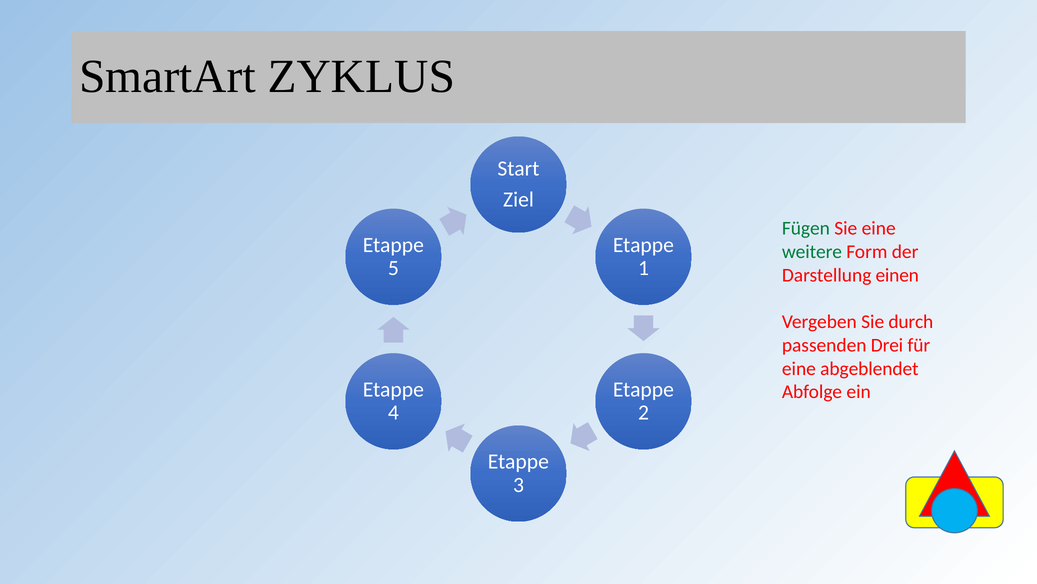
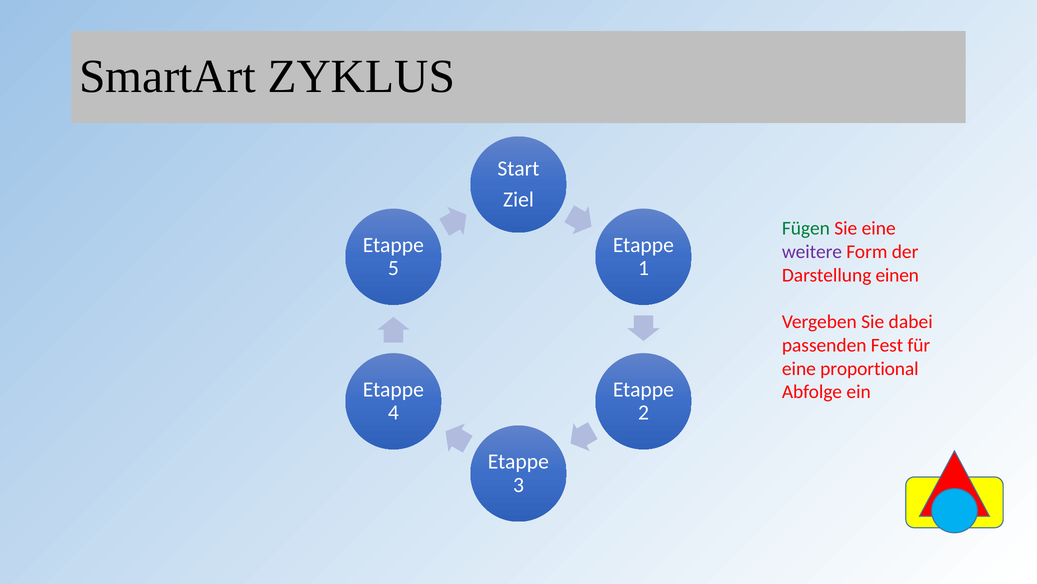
weitere colour: green -> purple
durch: durch -> dabei
Drei: Drei -> Fest
abgeblendet: abgeblendet -> proportional
